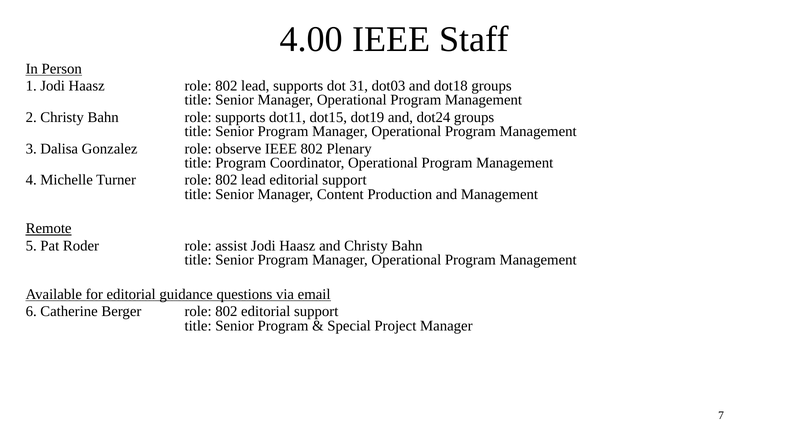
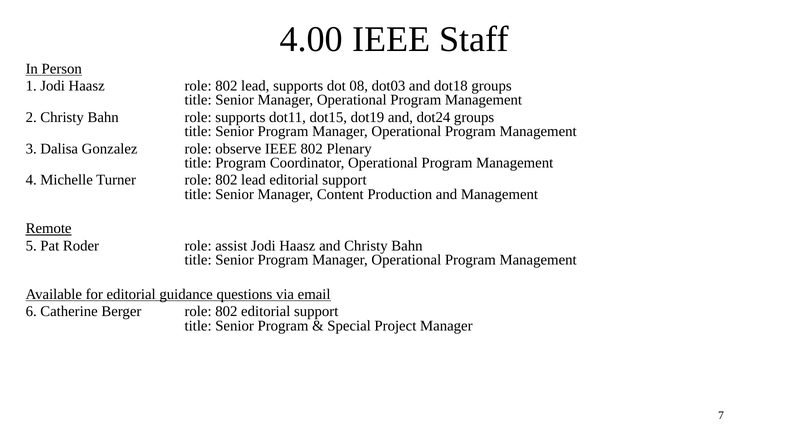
31: 31 -> 08
